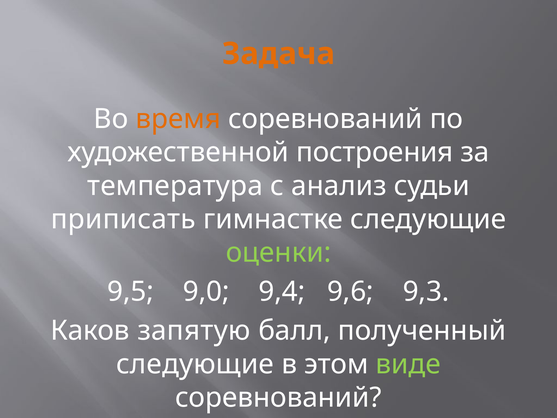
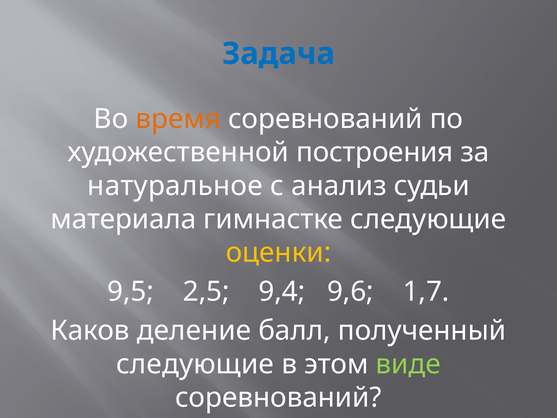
Задача colour: orange -> blue
температура: температура -> натуральное
приписать: приписать -> материала
оценки colour: light green -> yellow
9,0: 9,0 -> 2,5
9,3: 9,3 -> 1,7
запятую: запятую -> деление
